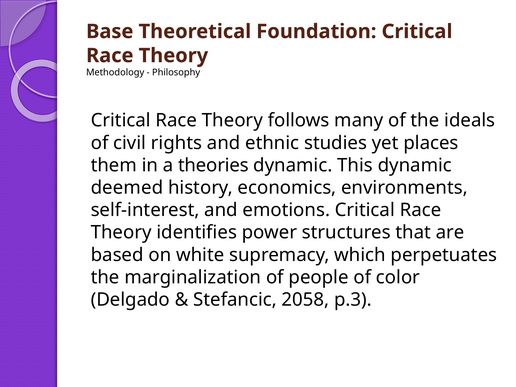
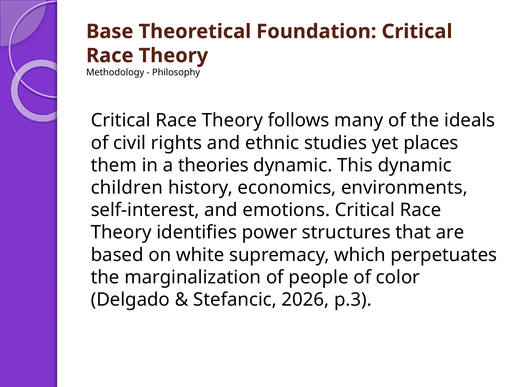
deemed: deemed -> children
2058: 2058 -> 2026
